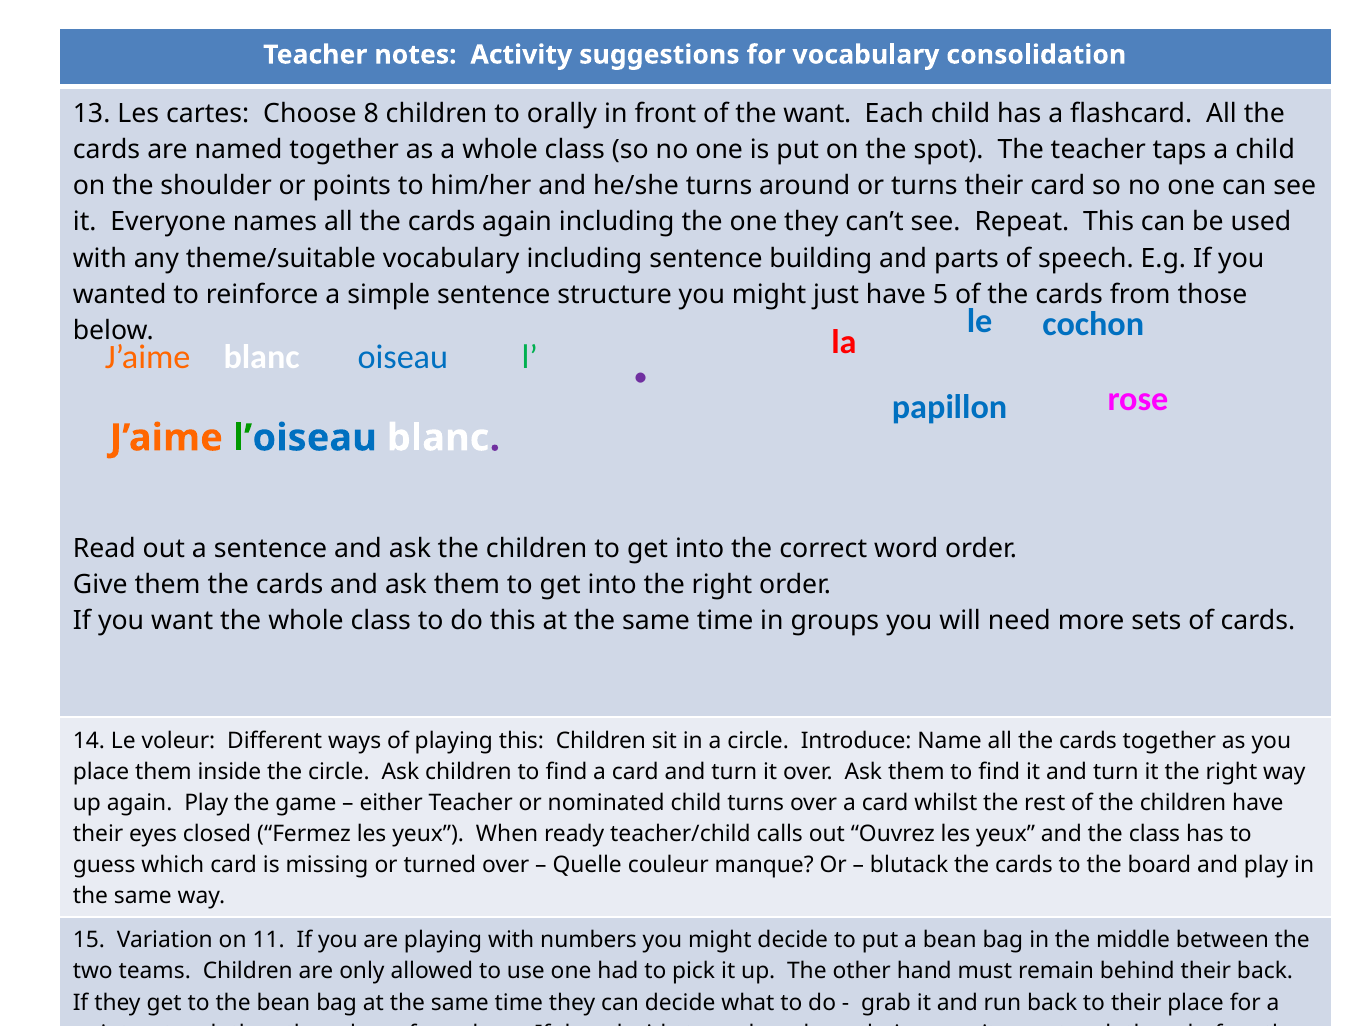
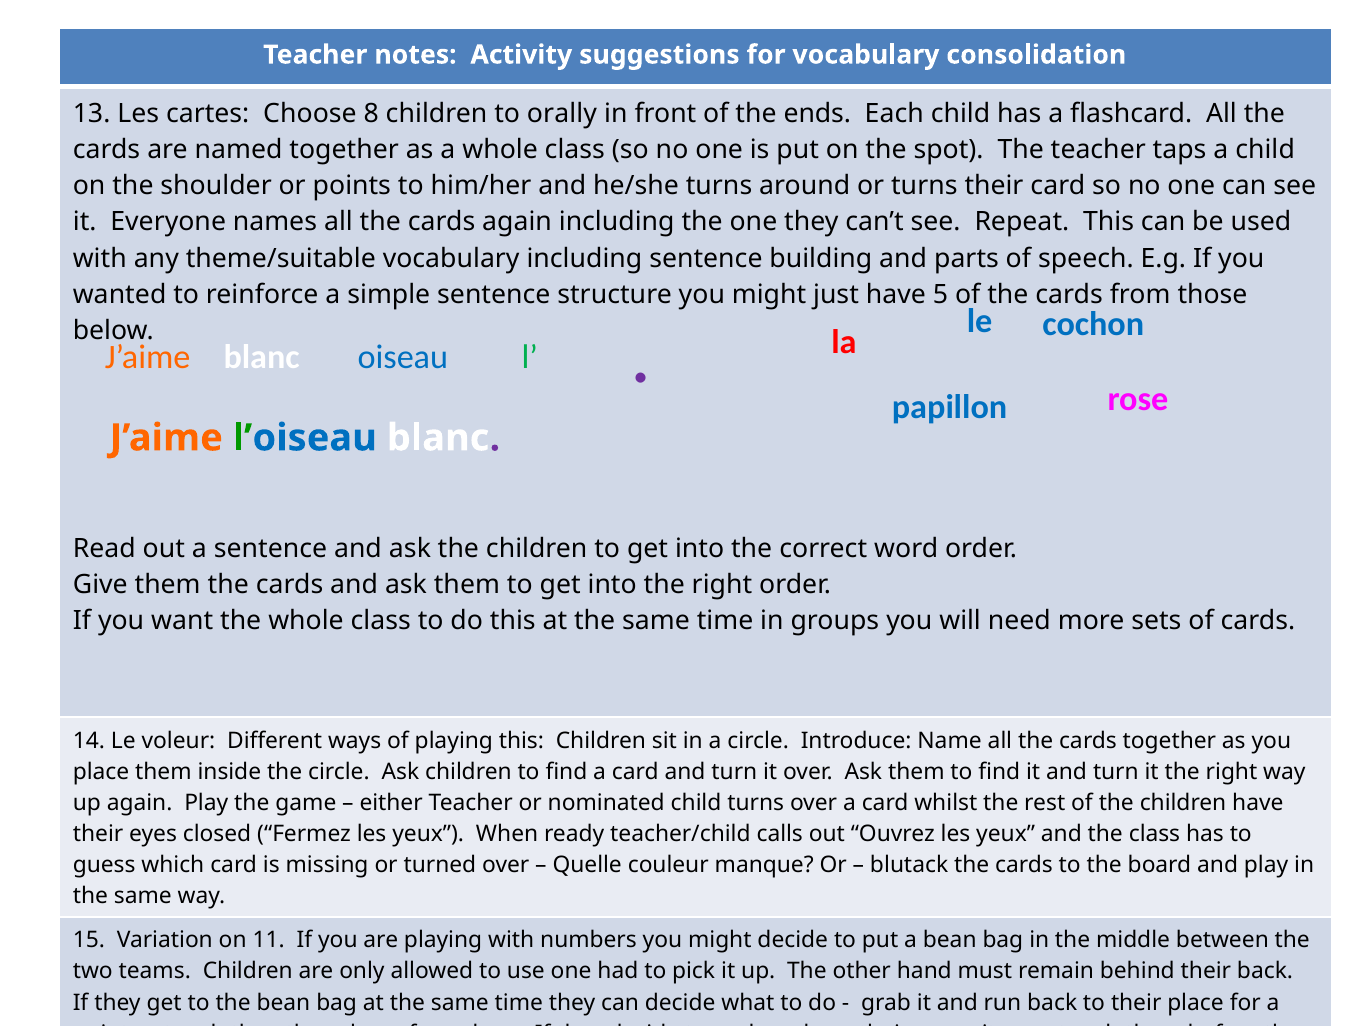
the want: want -> ends
